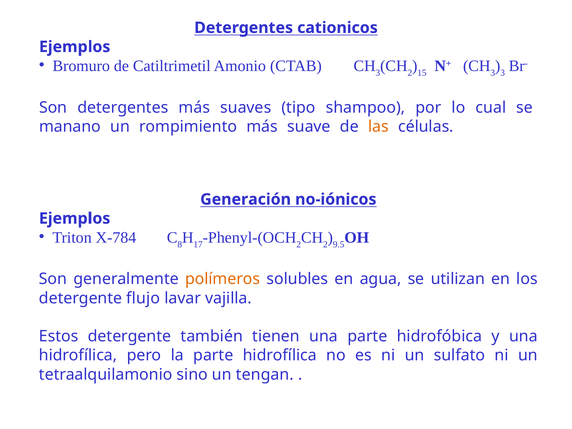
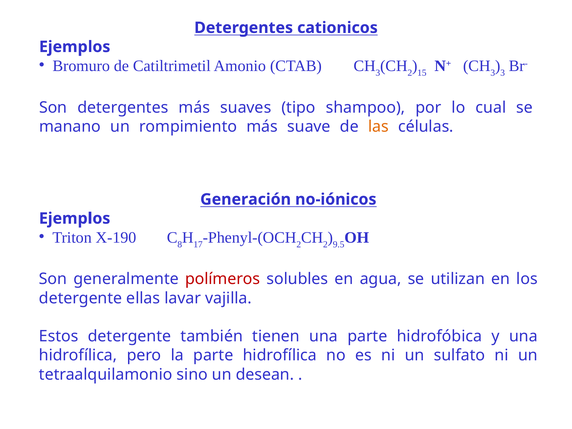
X-784: X-784 -> X-190
polímeros colour: orange -> red
flujo: flujo -> ellas
tengan: tengan -> desean
